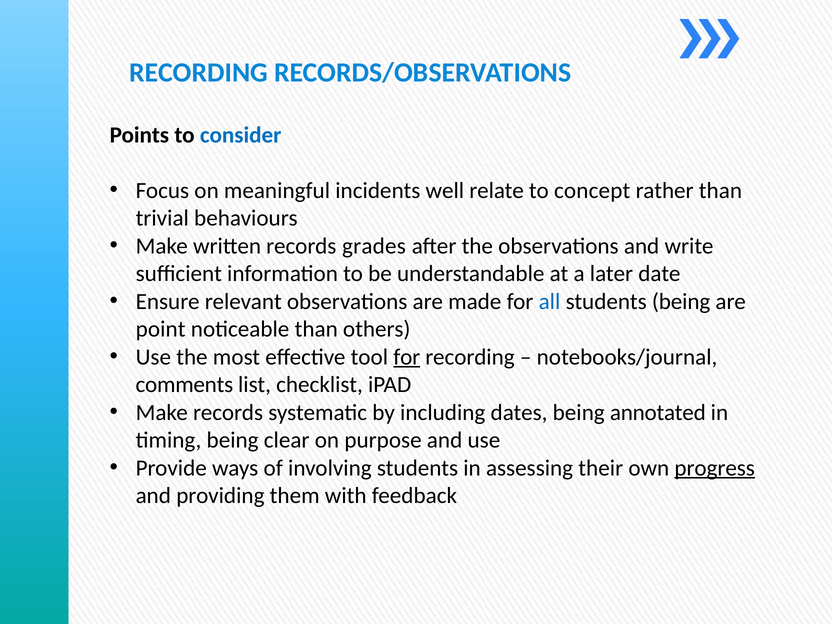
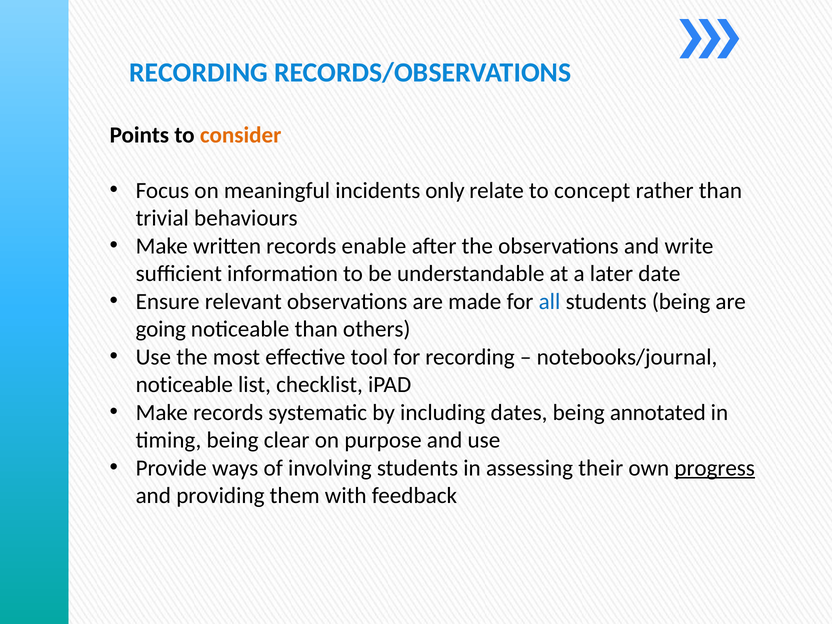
consider colour: blue -> orange
well: well -> only
grades: grades -> enable
point: point -> going
for at (407, 357) underline: present -> none
comments at (184, 385): comments -> noticeable
